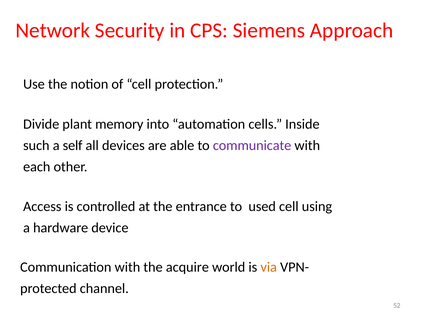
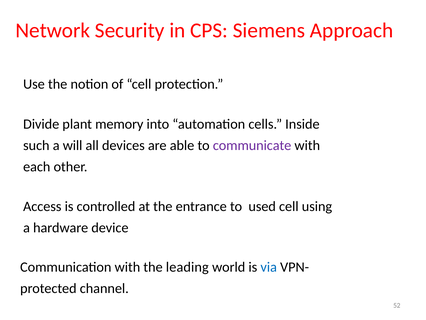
self: self -> will
acquire: acquire -> leading
via colour: orange -> blue
